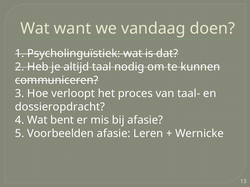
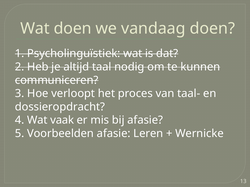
Wat want: want -> doen
bent: bent -> vaak
